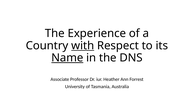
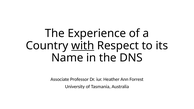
Name underline: present -> none
